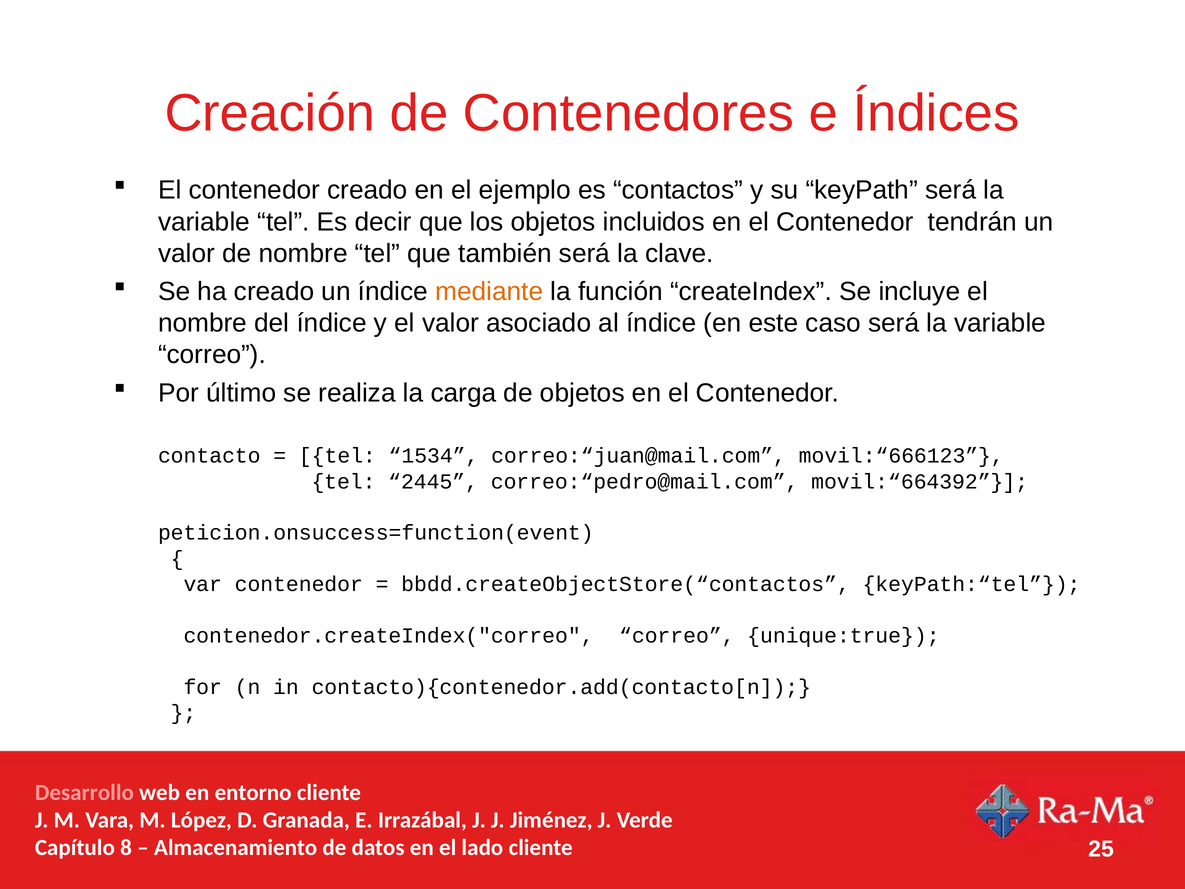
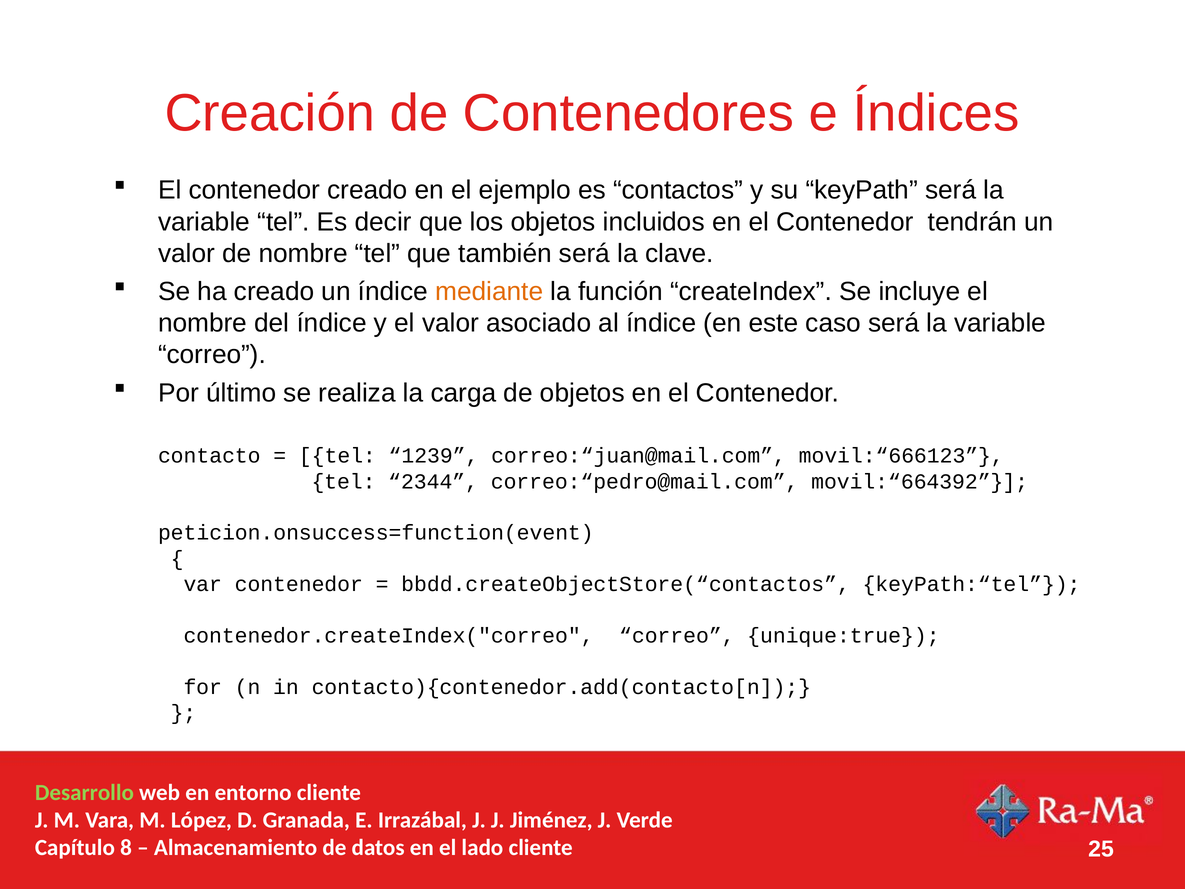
1534: 1534 -> 1239
2445: 2445 -> 2344
Desarrollo colour: pink -> light green
